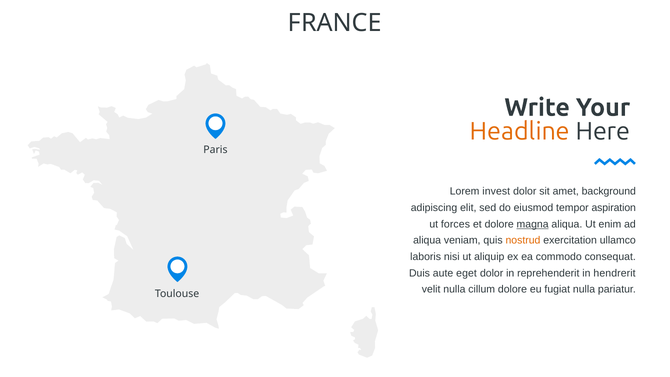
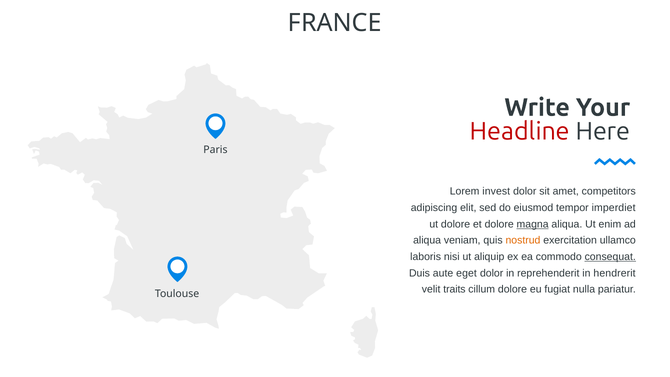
Headline colour: orange -> red
background: background -> competitors
aspiration: aspiration -> imperdiet
ut forces: forces -> dolore
consequat underline: none -> present
velit nulla: nulla -> traits
